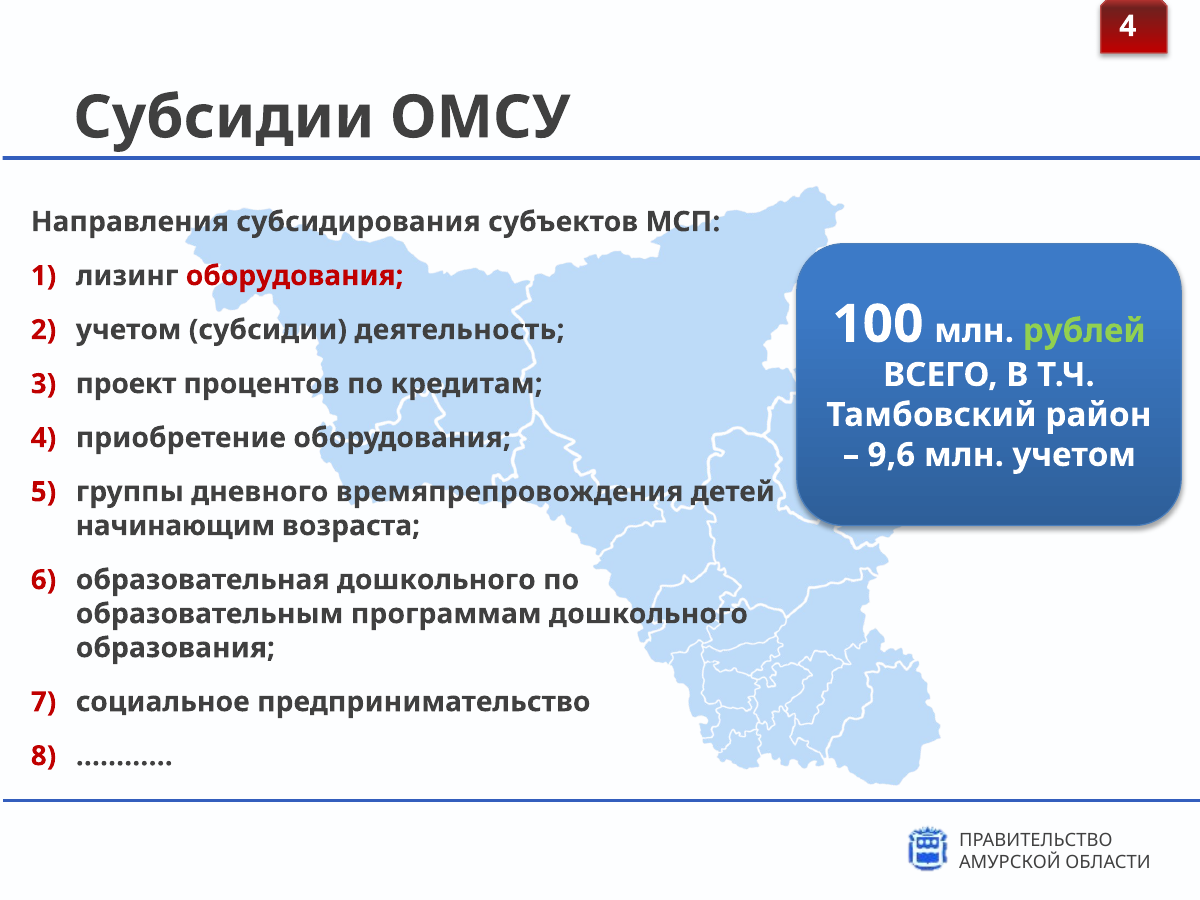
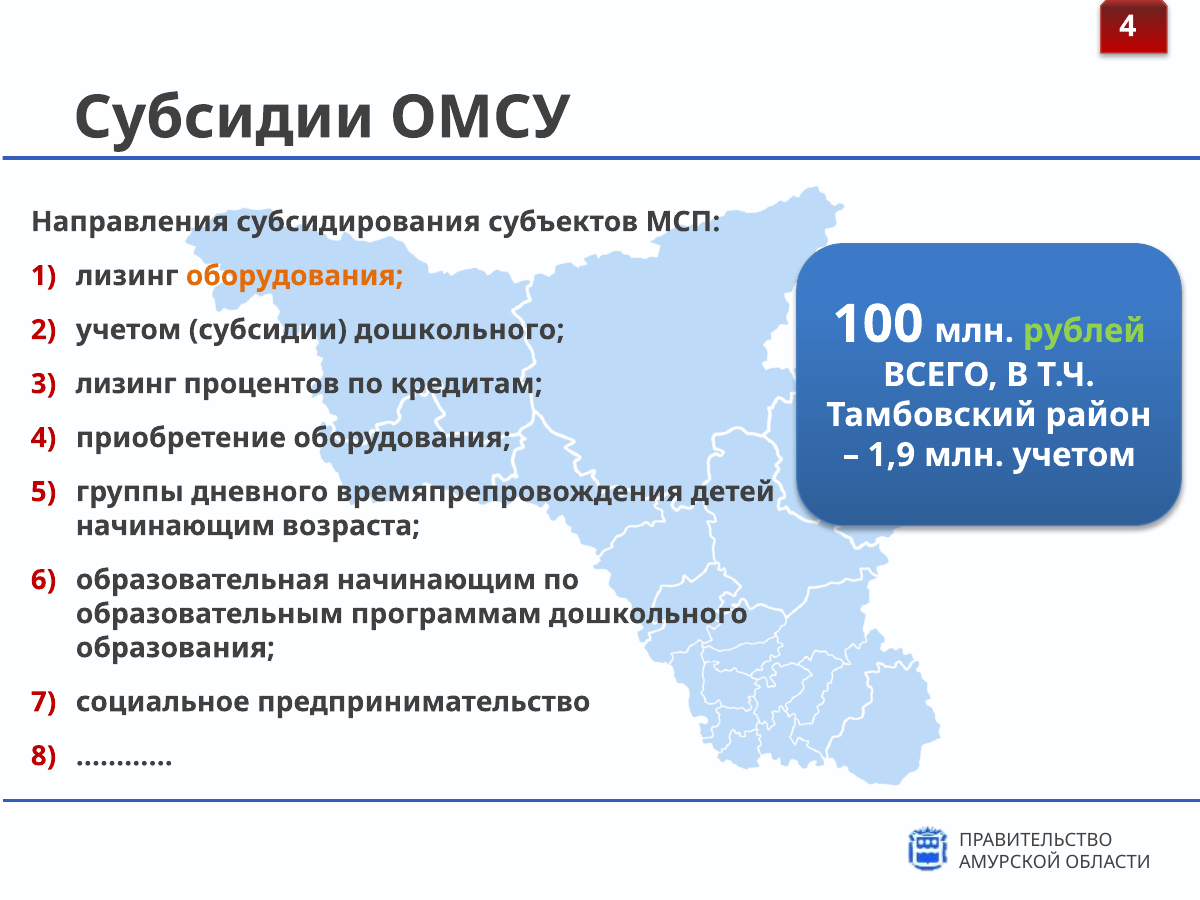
оборудования at (295, 276) colour: red -> orange
субсидии деятельность: деятельность -> дошкольного
проект at (126, 384): проект -> лизинг
9,6: 9,6 -> 1,9
образовательная дошкольного: дошкольного -> начинающим
